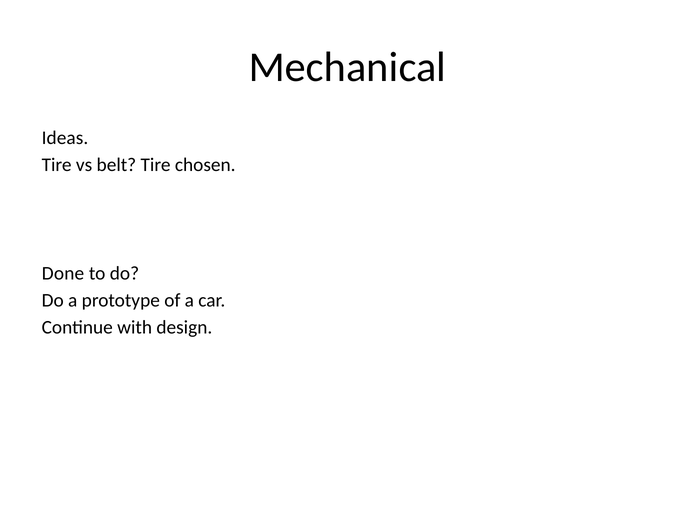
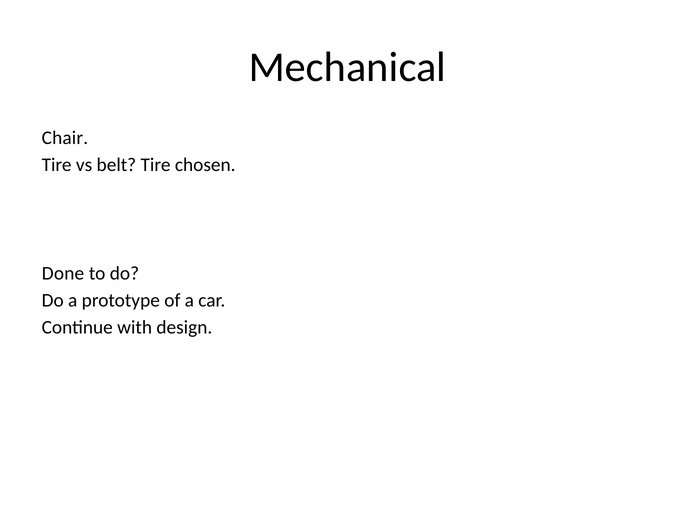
Ideas: Ideas -> Chair
